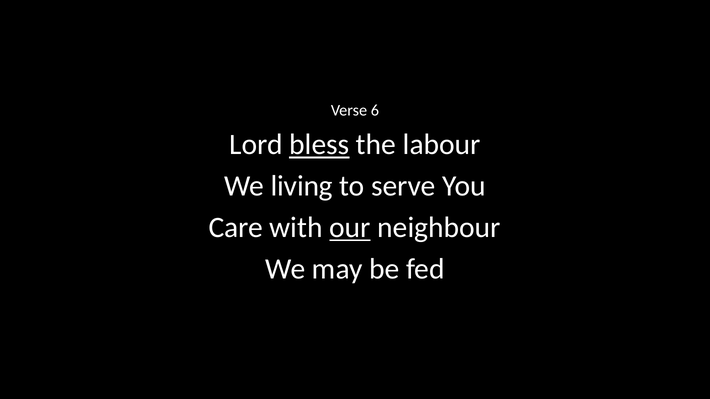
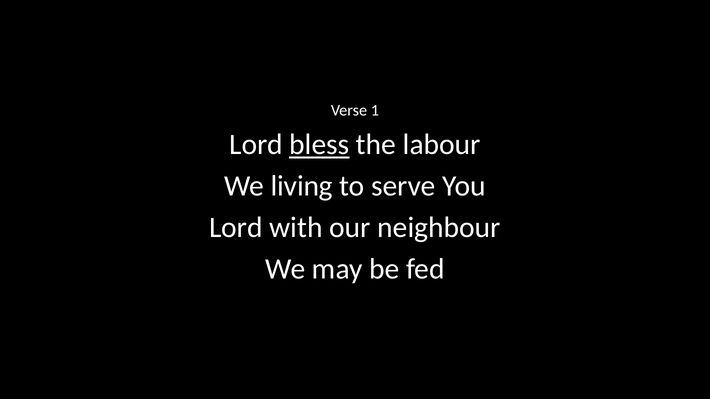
6: 6 -> 1
Care at (236, 228): Care -> Lord
our underline: present -> none
